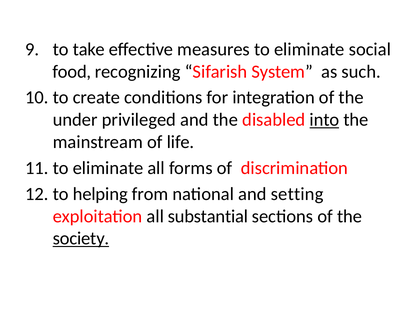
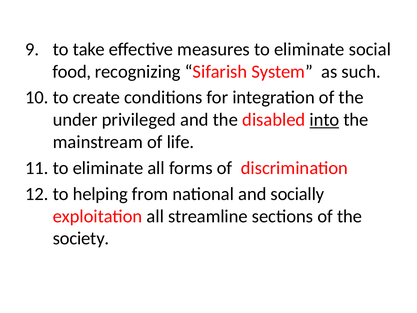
setting: setting -> socially
substantial: substantial -> streamline
society underline: present -> none
